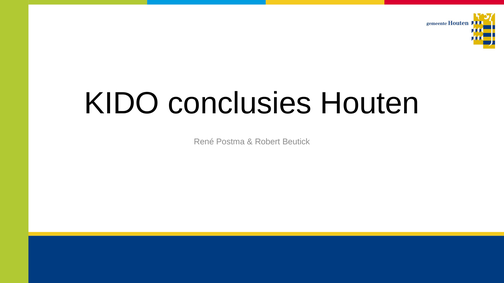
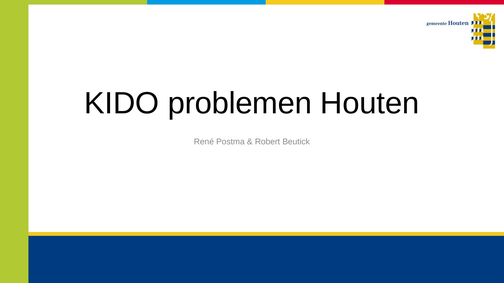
conclusies: conclusies -> problemen
